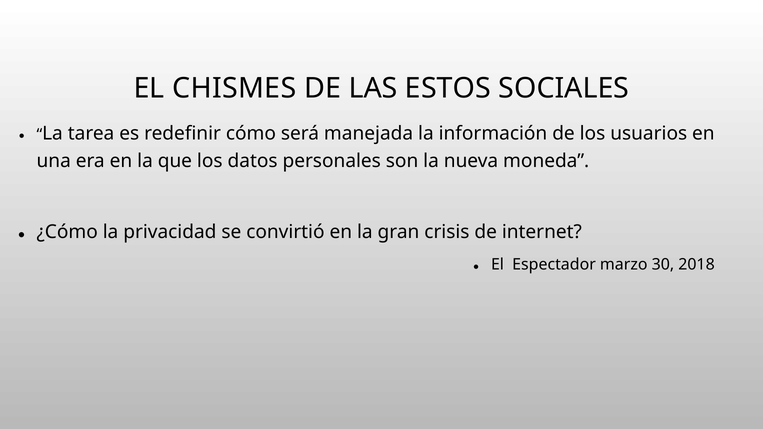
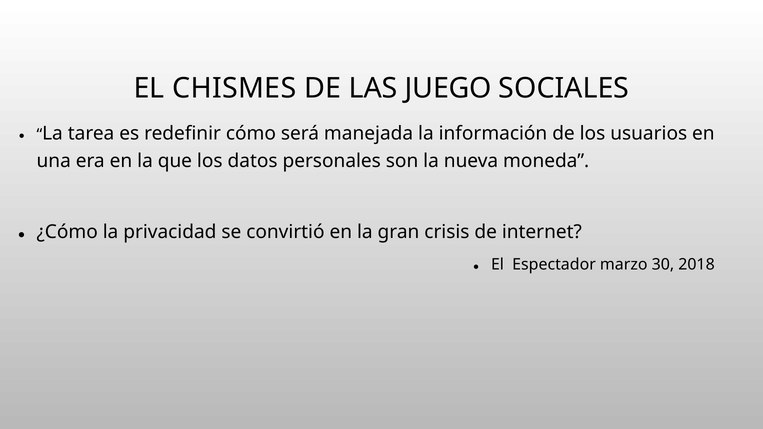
ESTOS: ESTOS -> JUEGO
